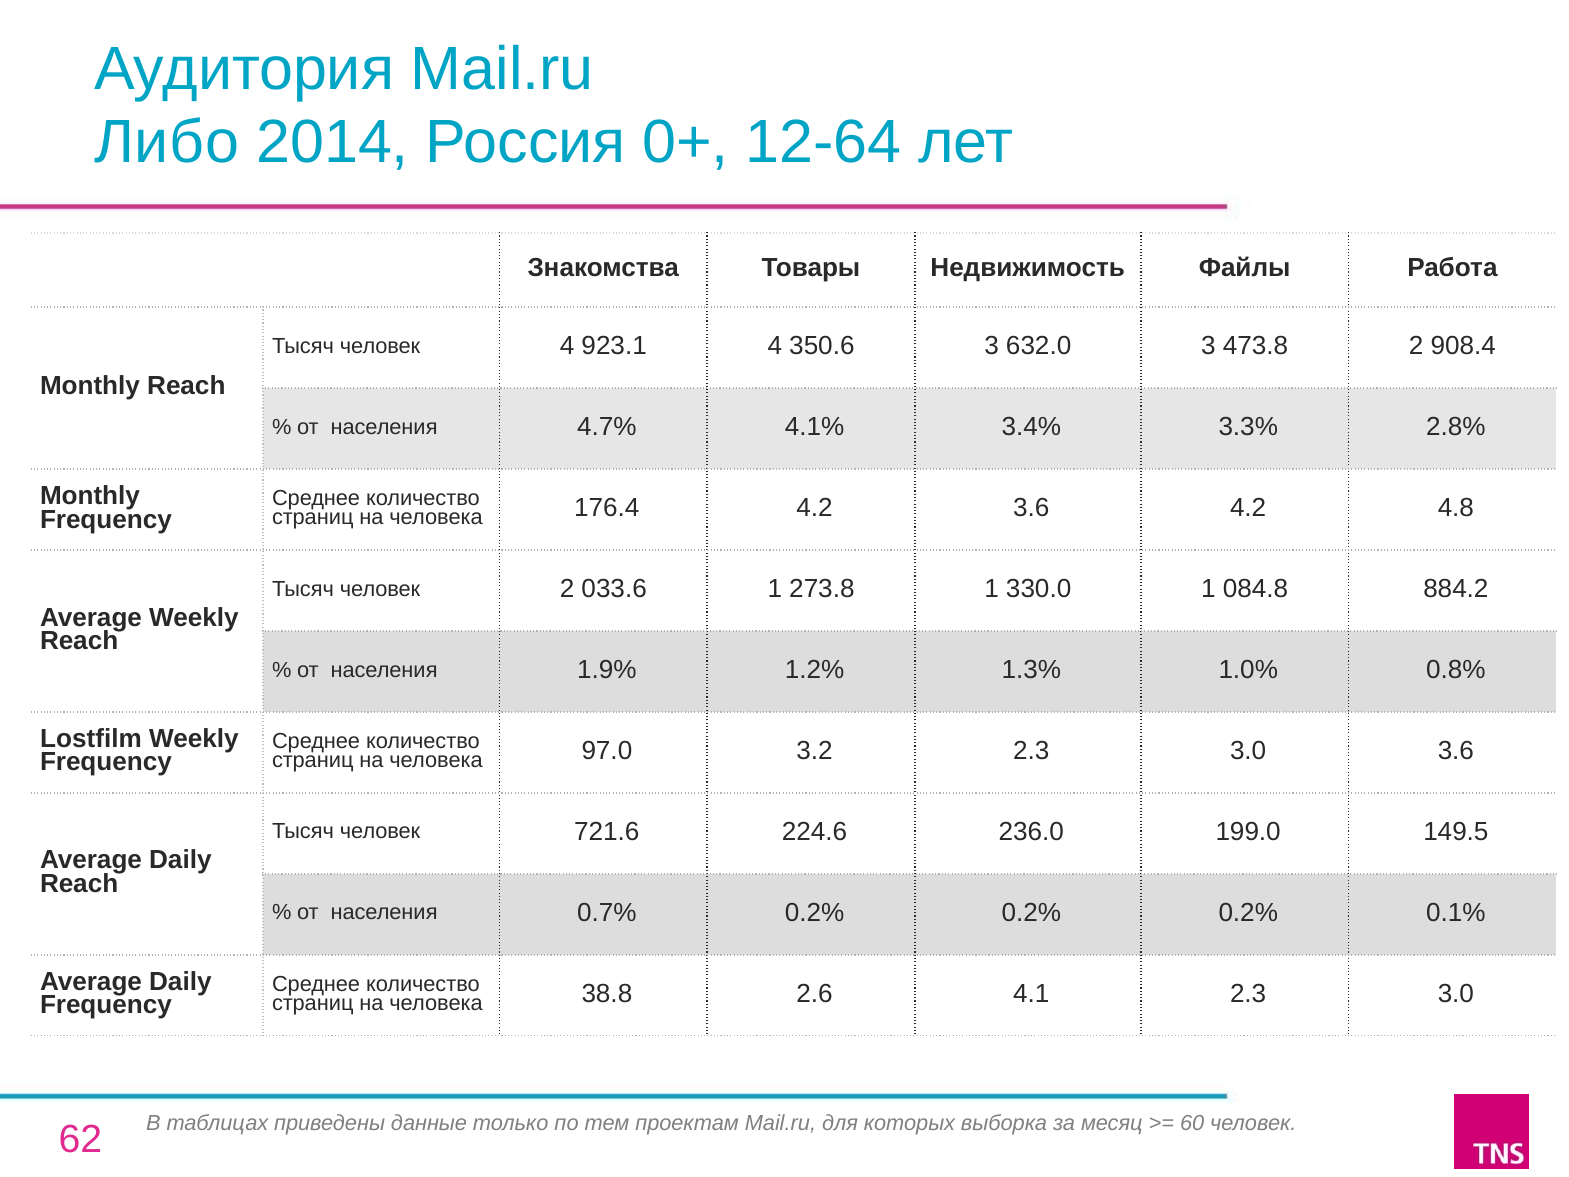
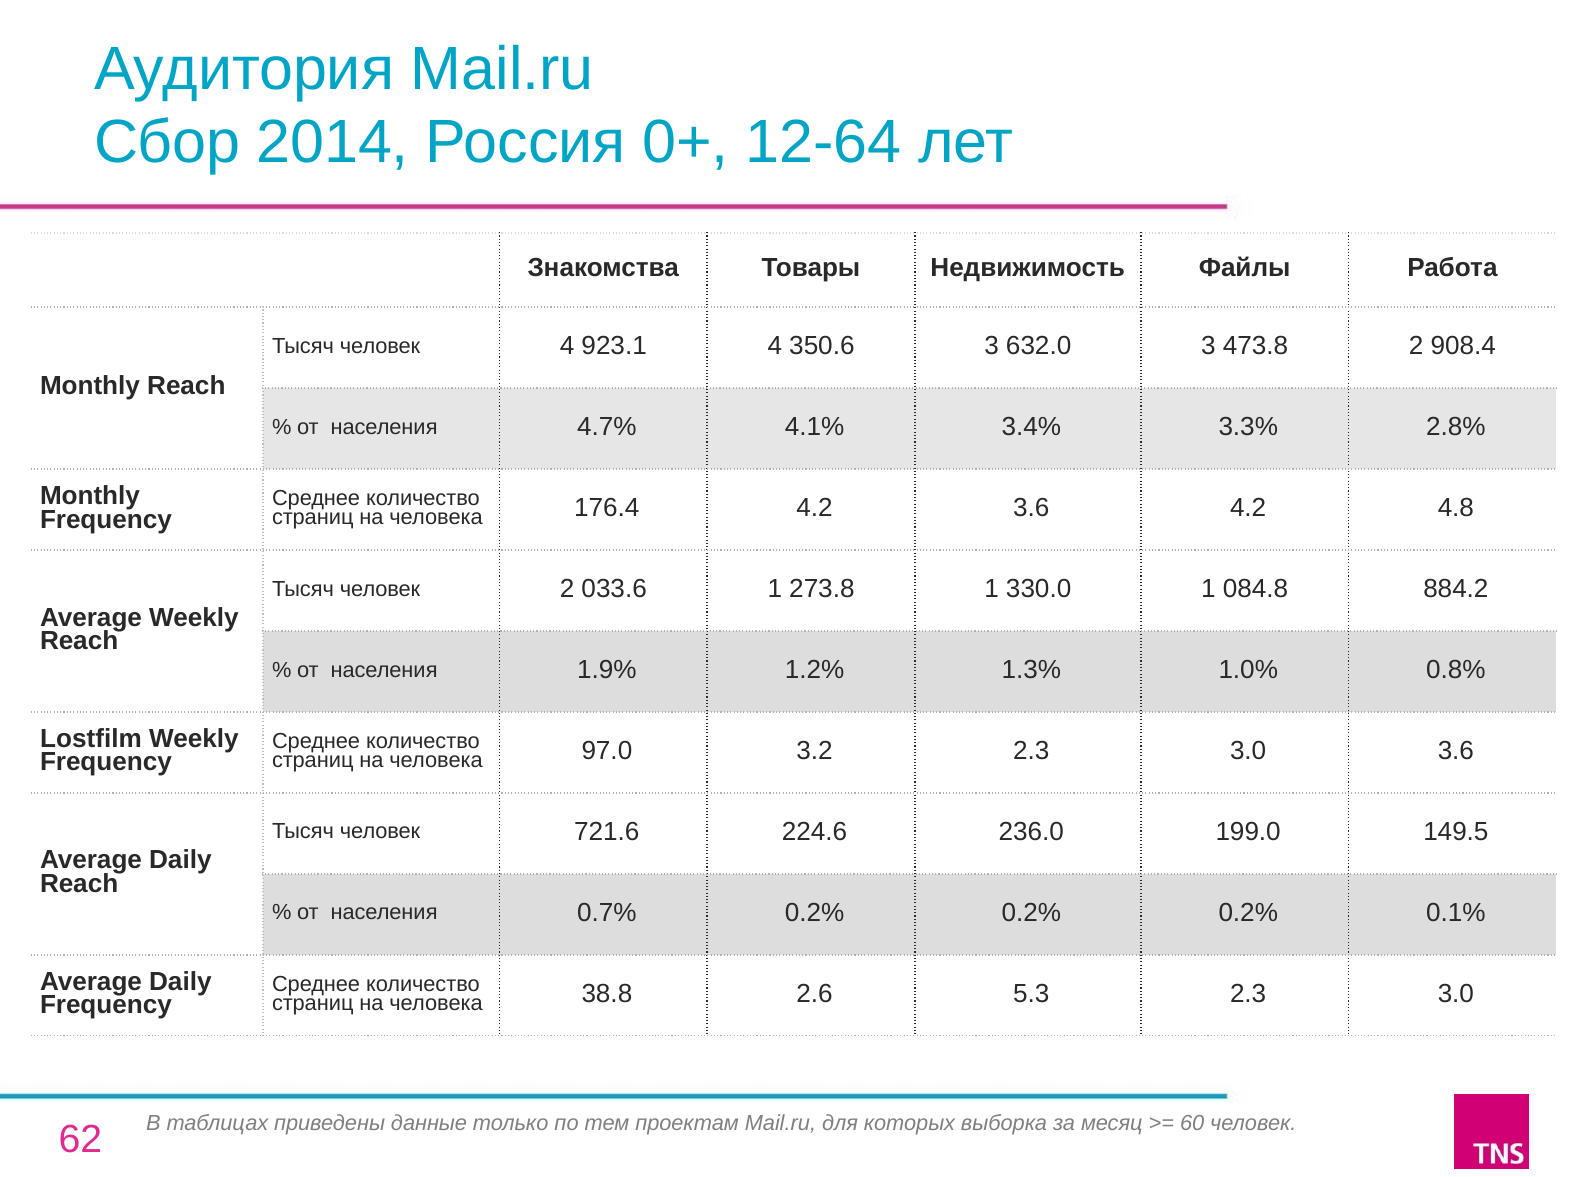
Либо: Либо -> Сбор
4.1: 4.1 -> 5.3
